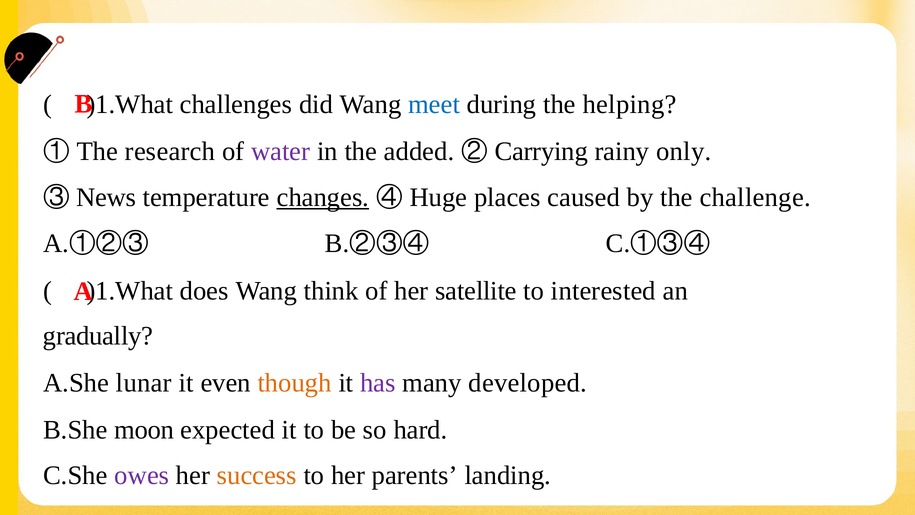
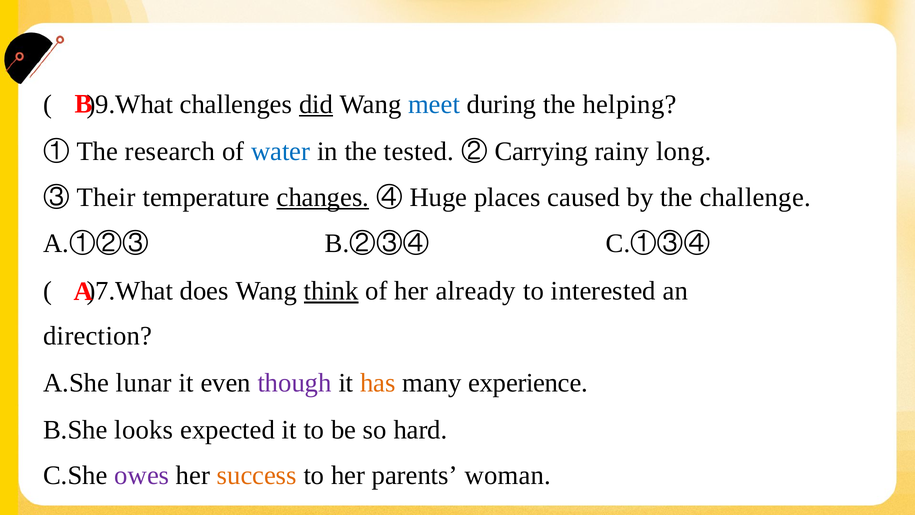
)1.What at (130, 104): )1.What -> )9.What
did underline: none -> present
water colour: purple -> blue
added: added -> tested
only: only -> long
News: News -> Their
)1.What at (130, 291): )1.What -> )7.What
think underline: none -> present
satellite: satellite -> already
gradually: gradually -> direction
though colour: orange -> purple
has colour: purple -> orange
developed: developed -> experience
moon: moon -> looks
landing: landing -> woman
